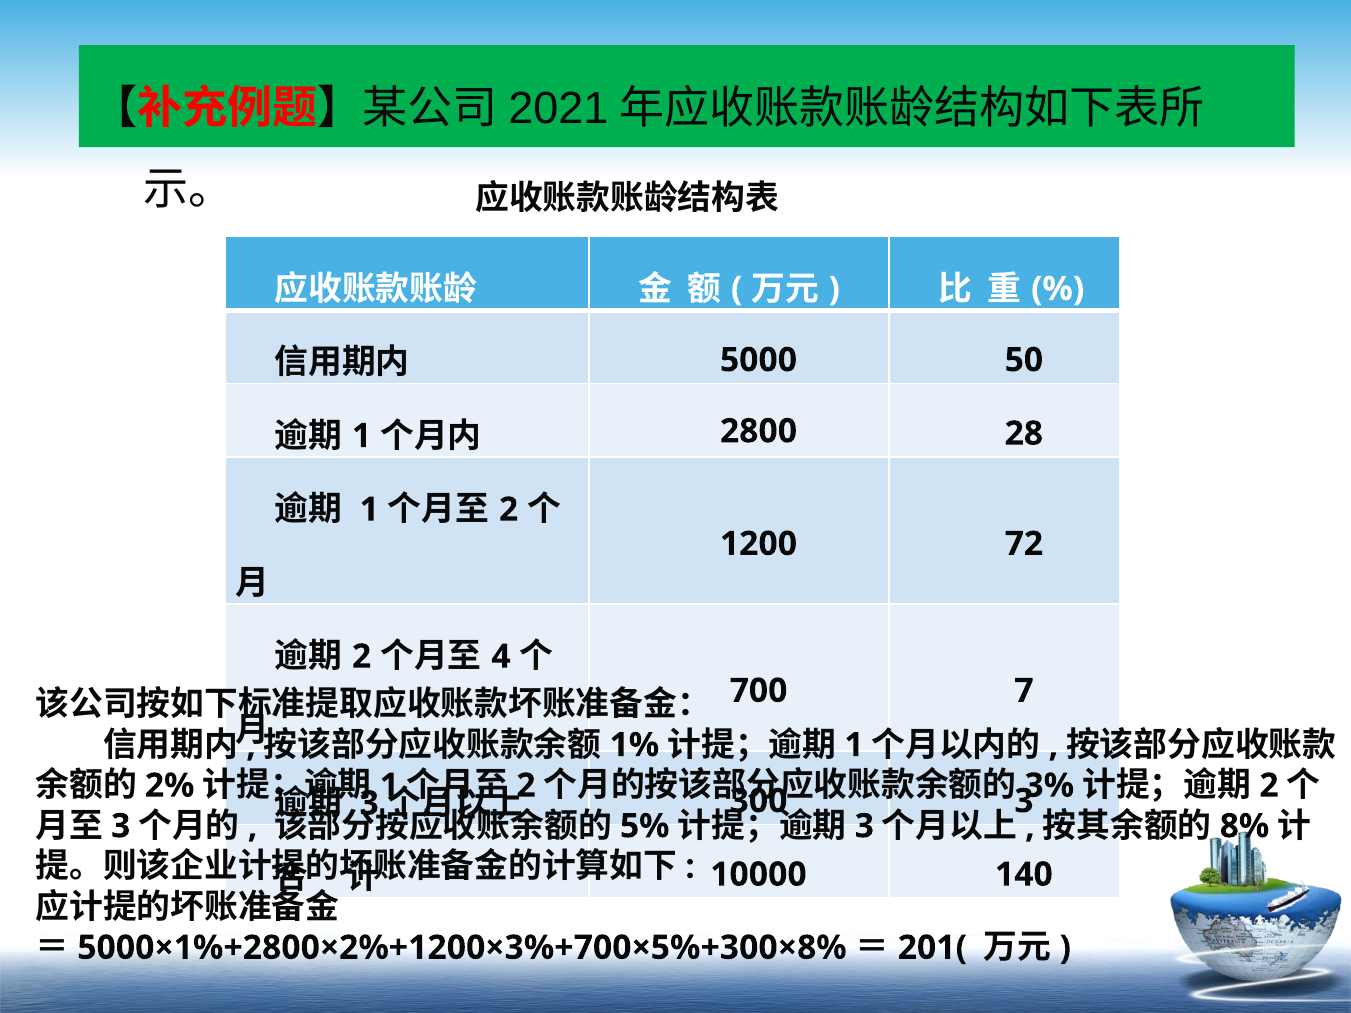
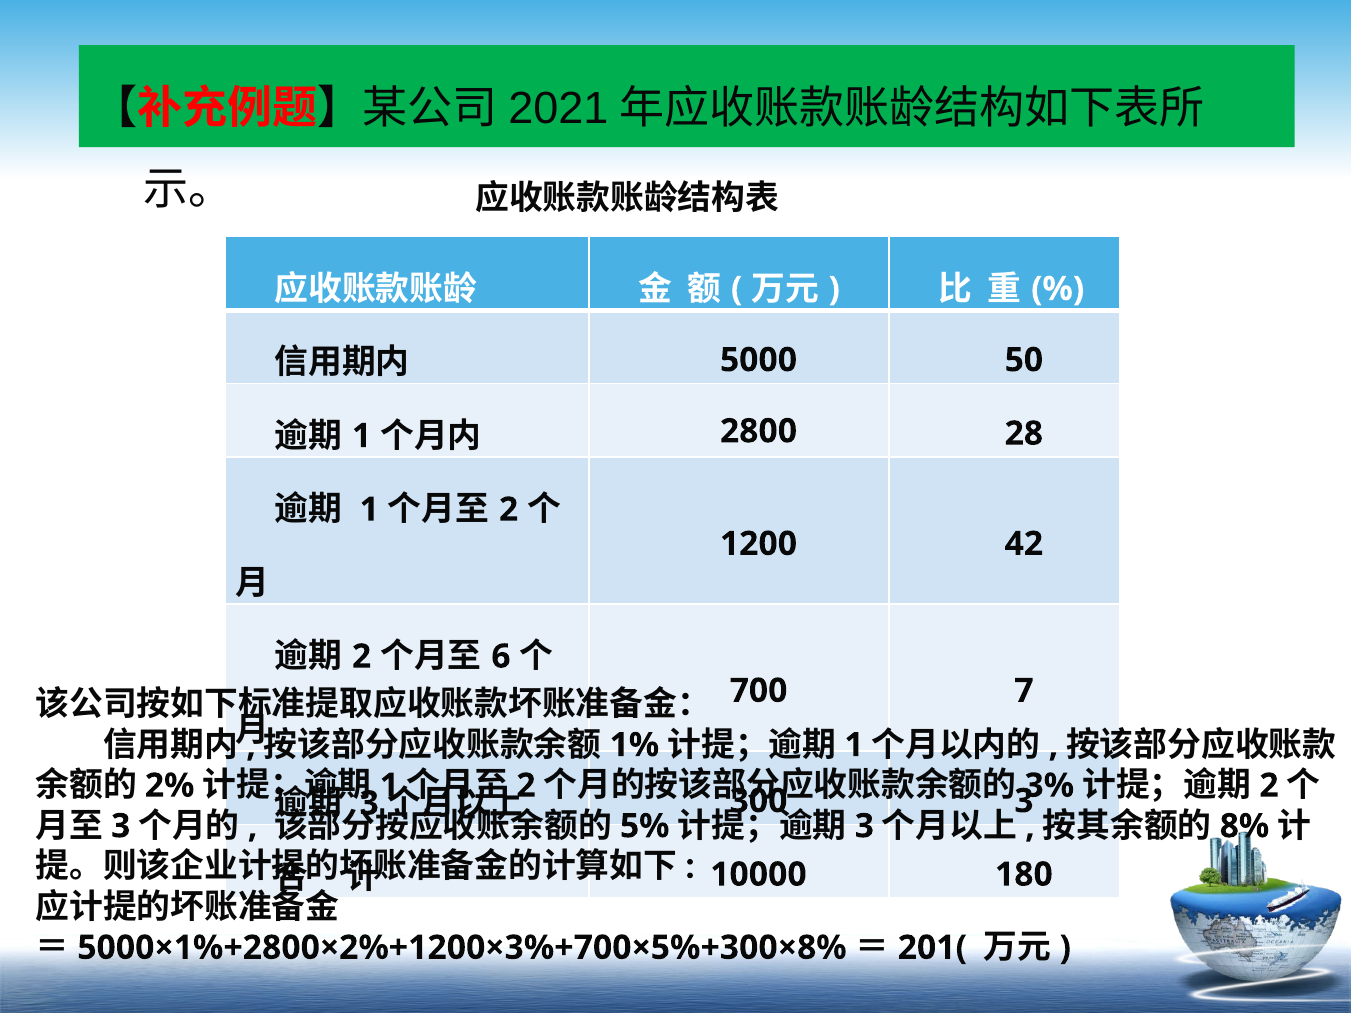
72: 72 -> 42
4: 4 -> 6
140: 140 -> 180
